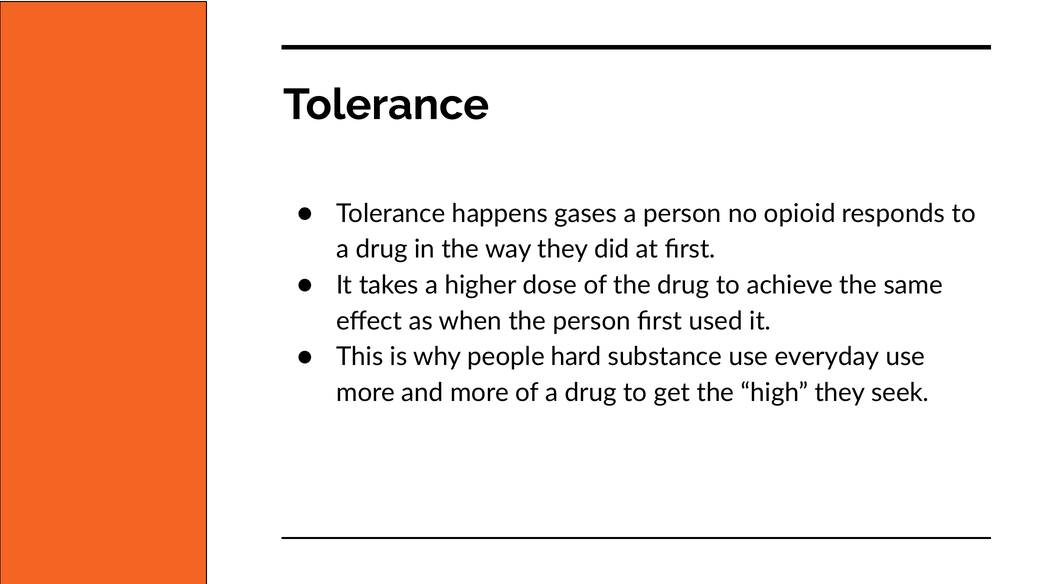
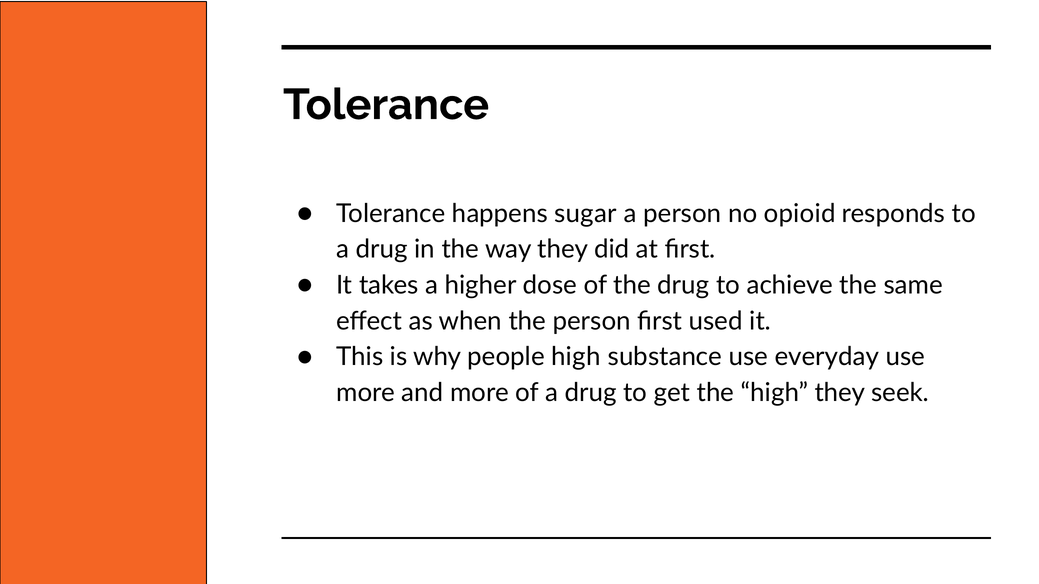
gases: gases -> sugar
people hard: hard -> high
